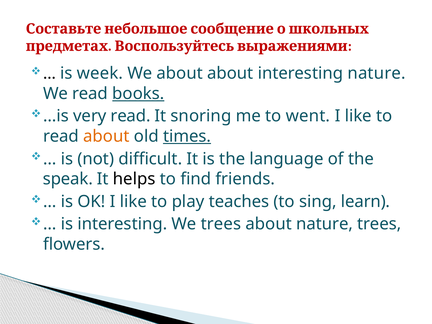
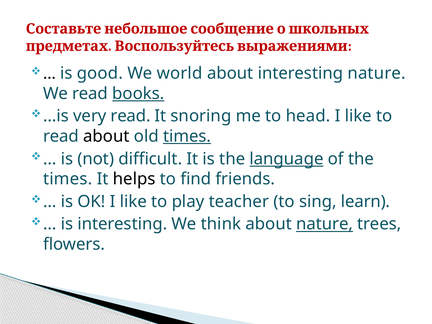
week: week -> good
We about: about -> world
went: went -> head
about at (106, 136) colour: orange -> black
language underline: none -> present
speak at (68, 179): speak -> times
teaches: teaches -> teacher
We trees: trees -> think
nature at (325, 224) underline: none -> present
